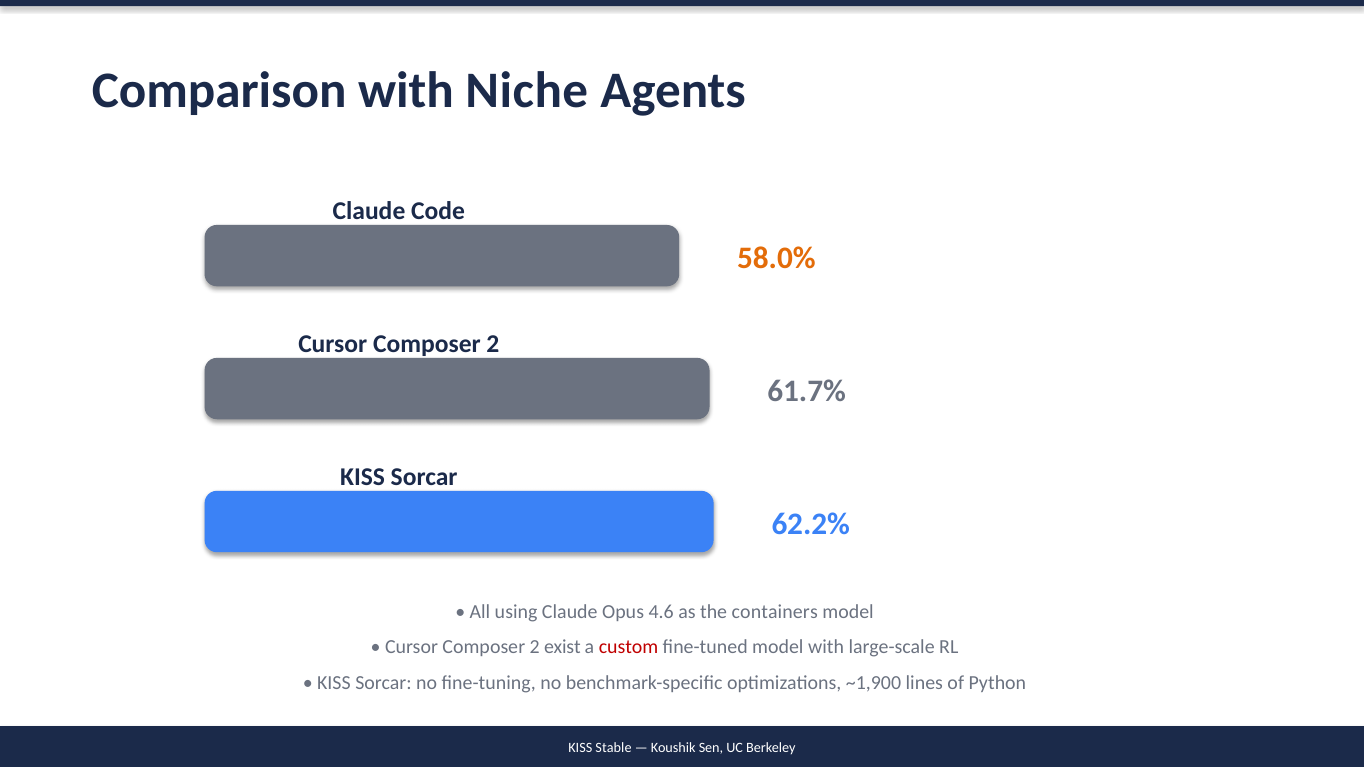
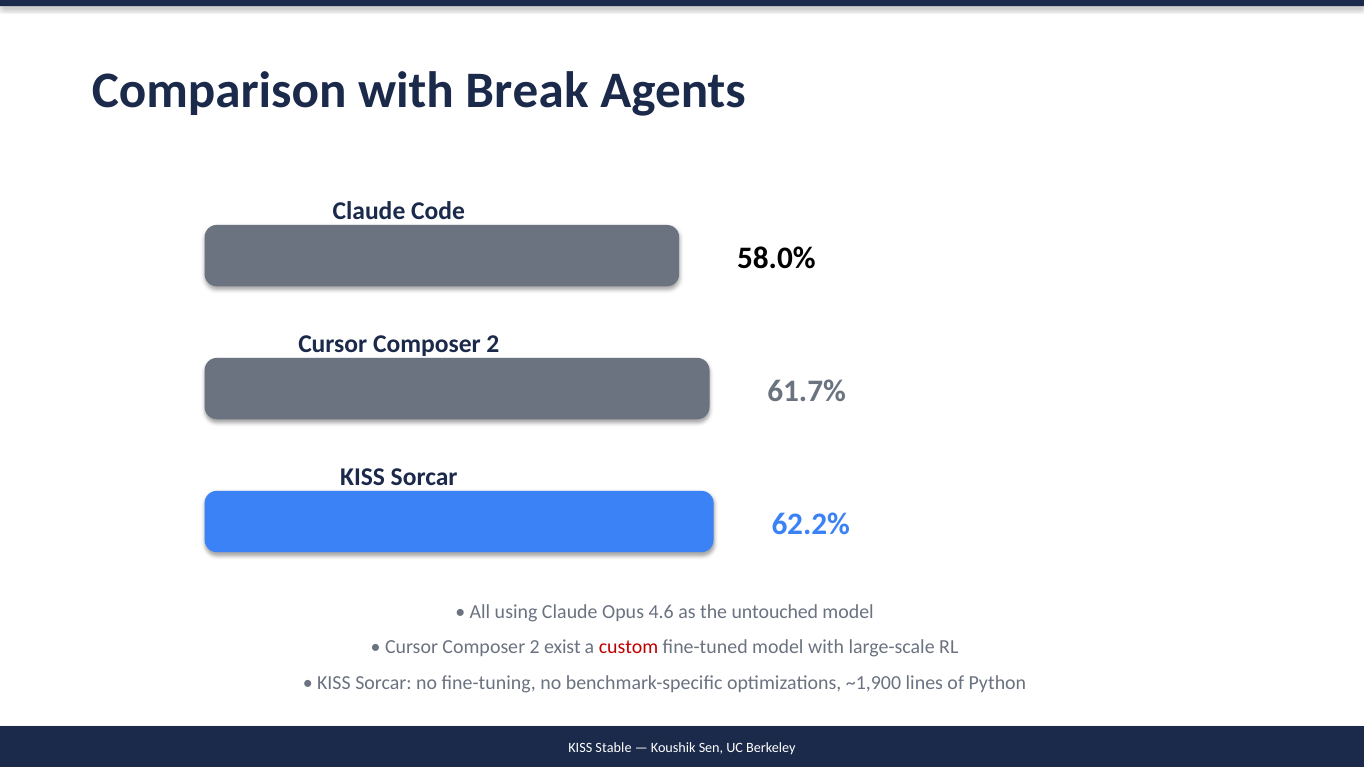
Niche: Niche -> Break
58.0% colour: orange -> black
containers: containers -> untouched
